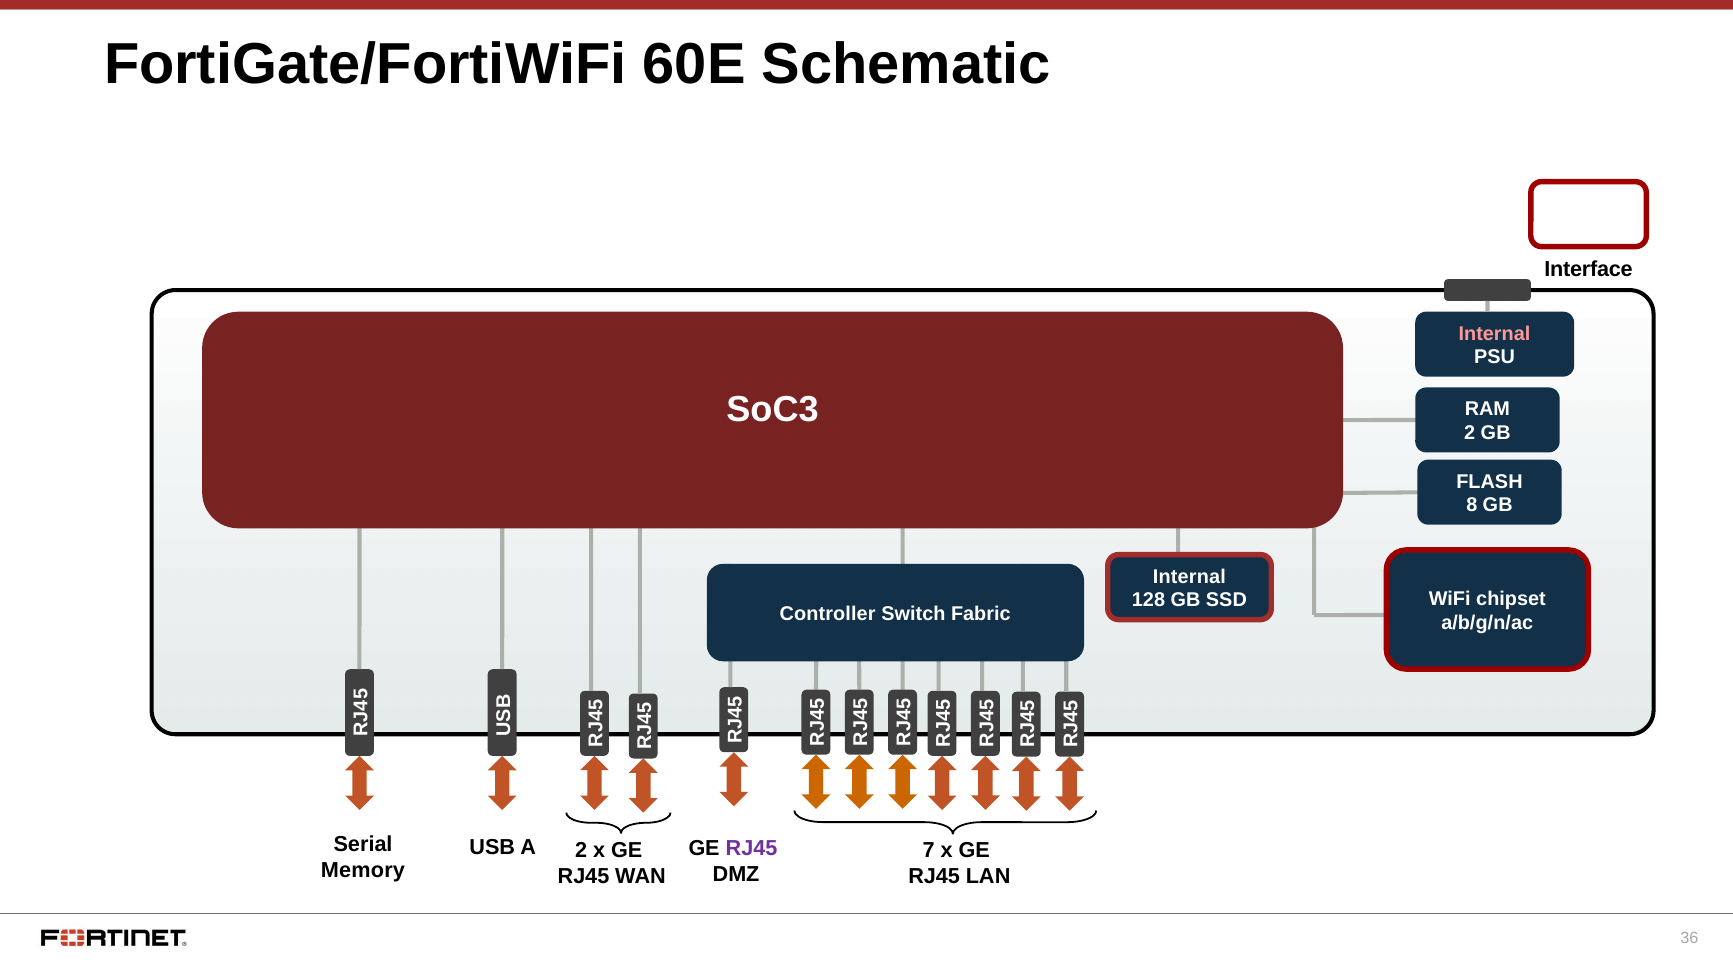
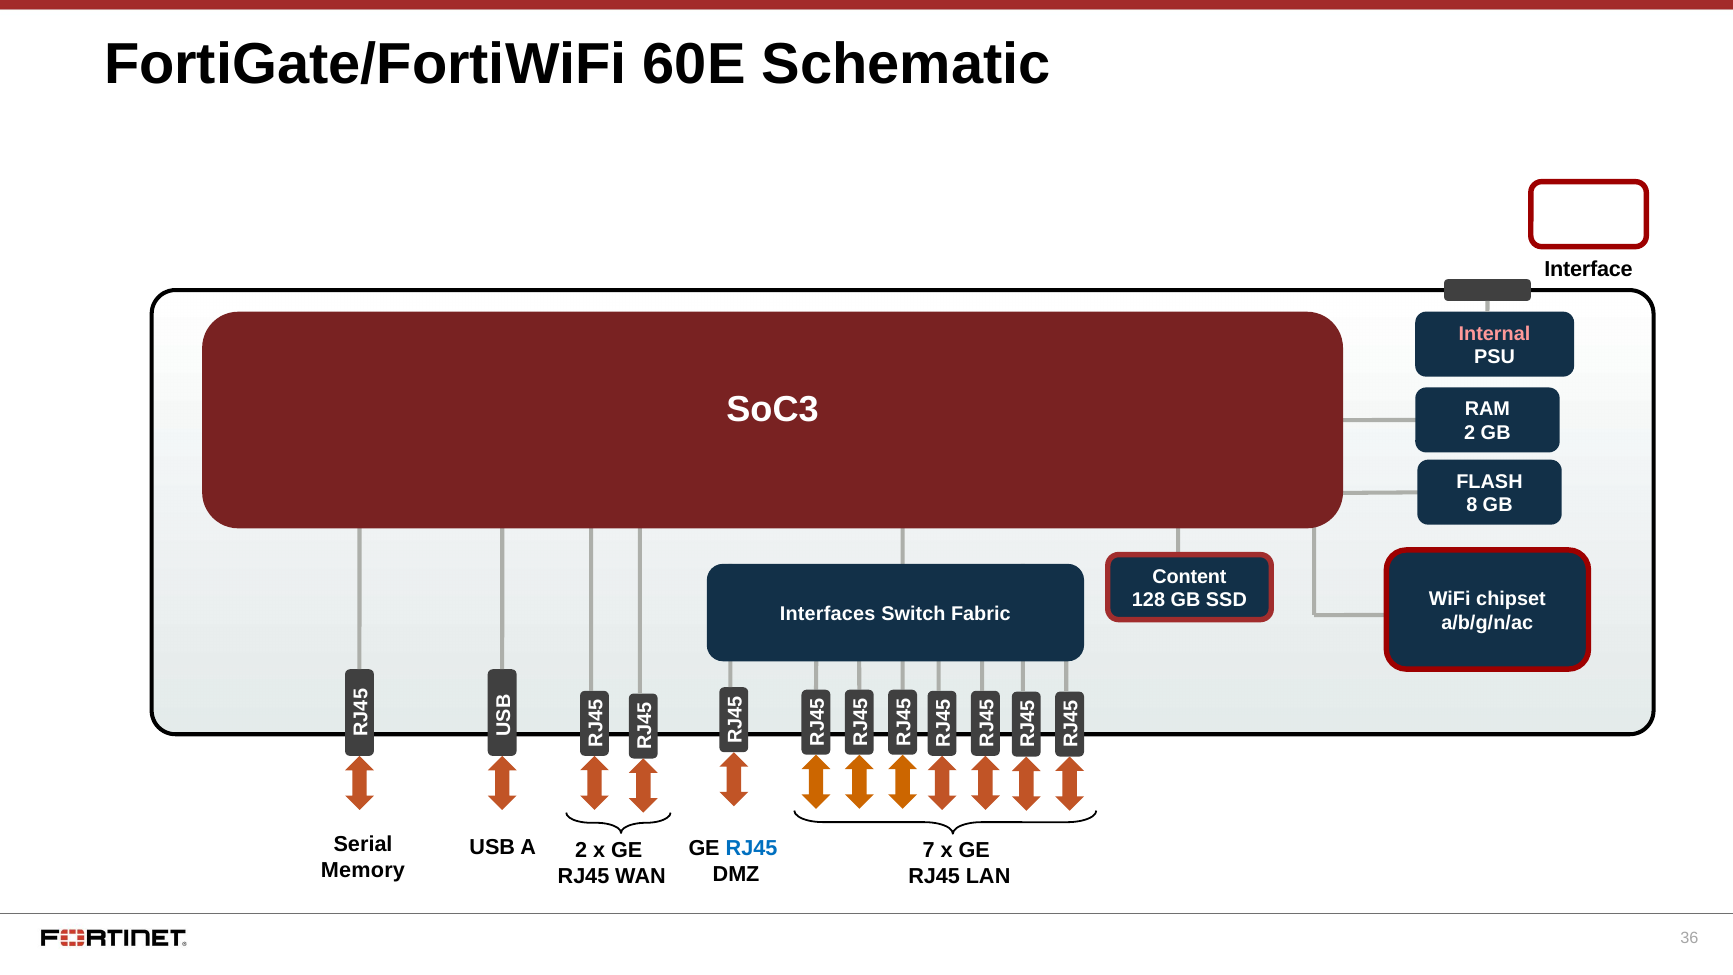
Internal at (1189, 577): Internal -> Content
Controller: Controller -> Interfaces
RJ45 at (752, 848) colour: purple -> blue
